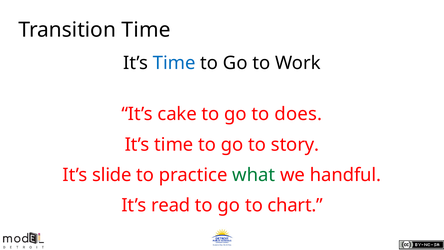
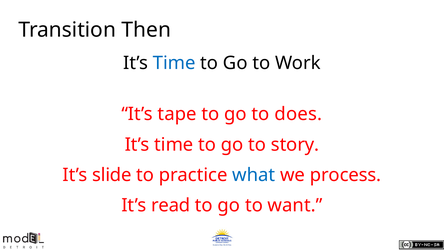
Transition Time: Time -> Then
cake: cake -> tape
what colour: green -> blue
handful: handful -> process
chart: chart -> want
